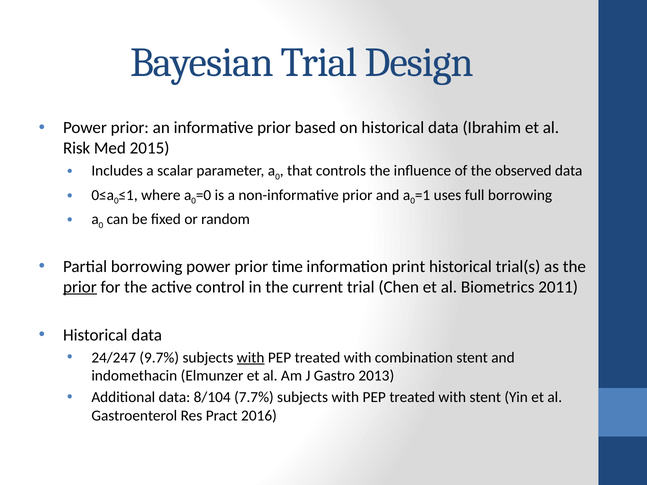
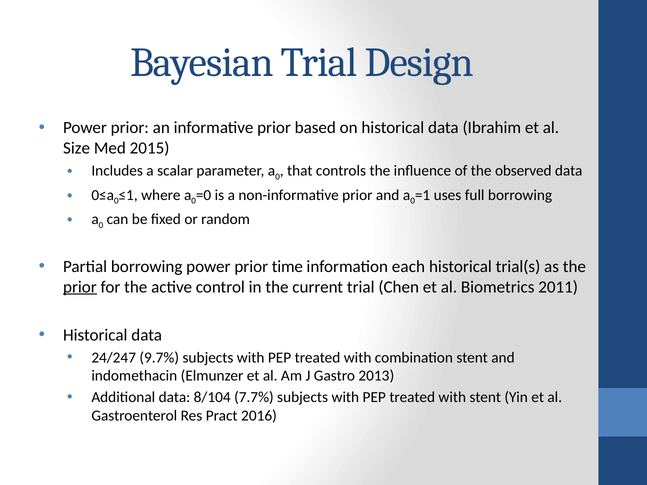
Risk: Risk -> Size
print: print -> each
with at (251, 358) underline: present -> none
